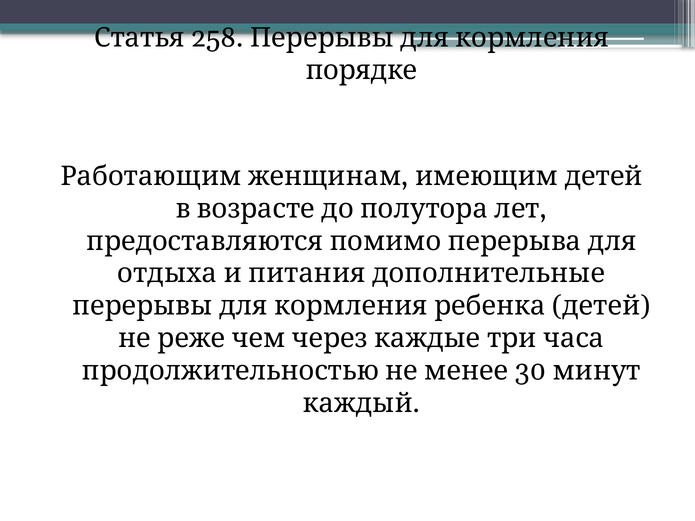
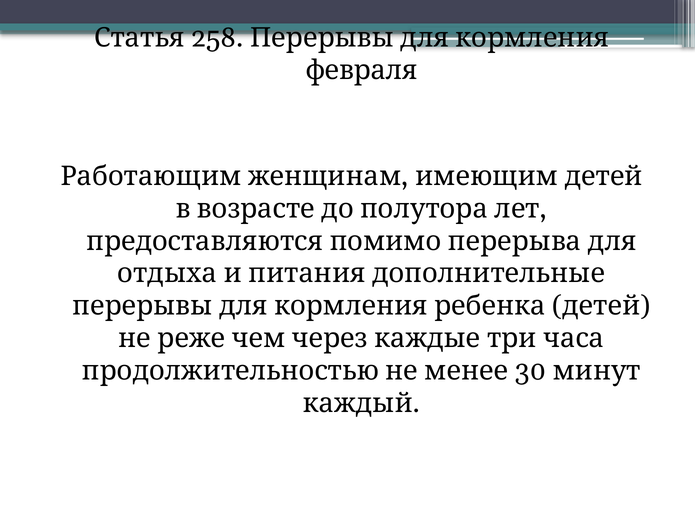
порядке: порядке -> февраля
